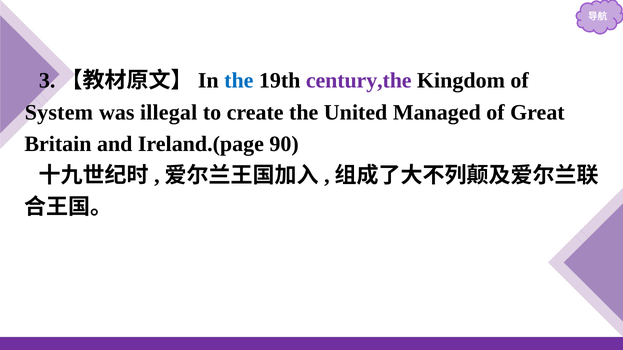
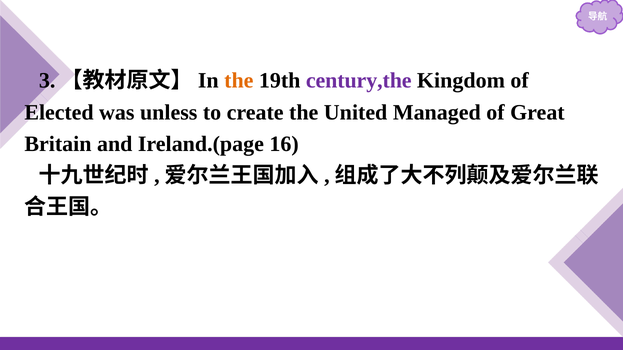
the at (239, 81) colour: blue -> orange
System: System -> Elected
illegal: illegal -> unless
90: 90 -> 16
